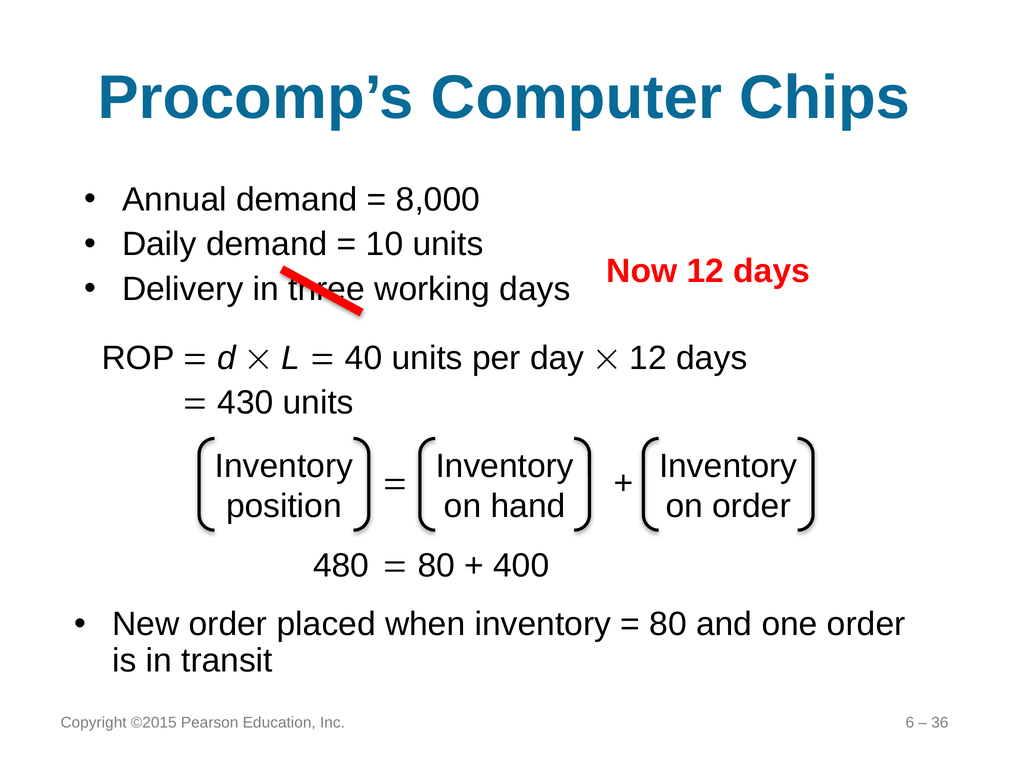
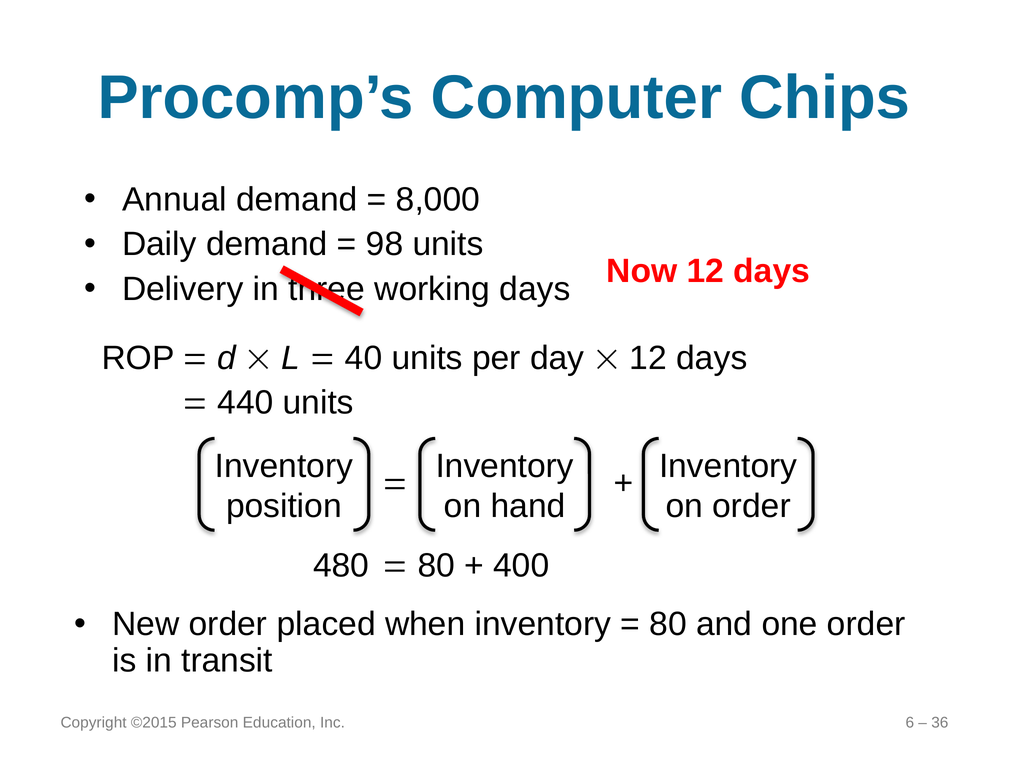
10: 10 -> 98
430: 430 -> 440
